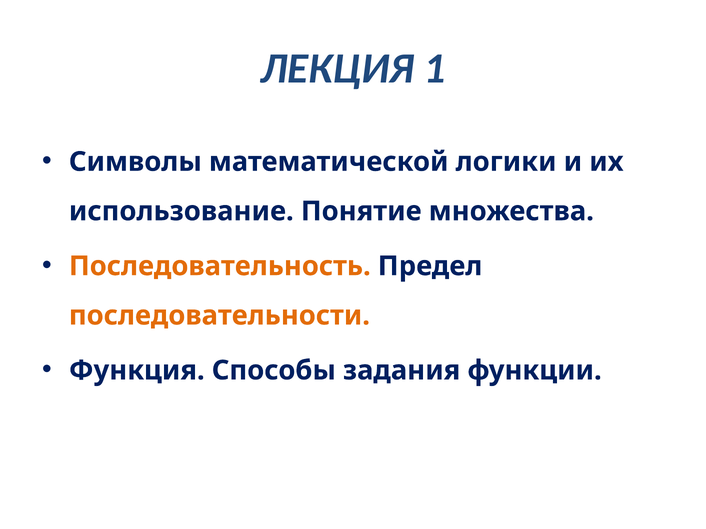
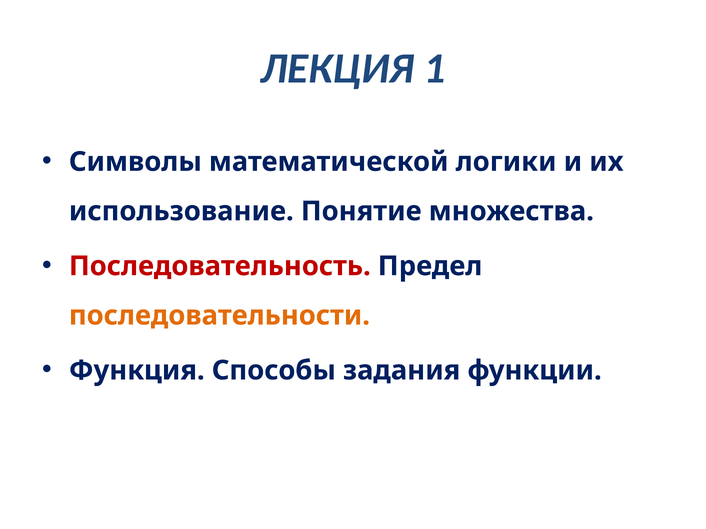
Последовательность colour: orange -> red
